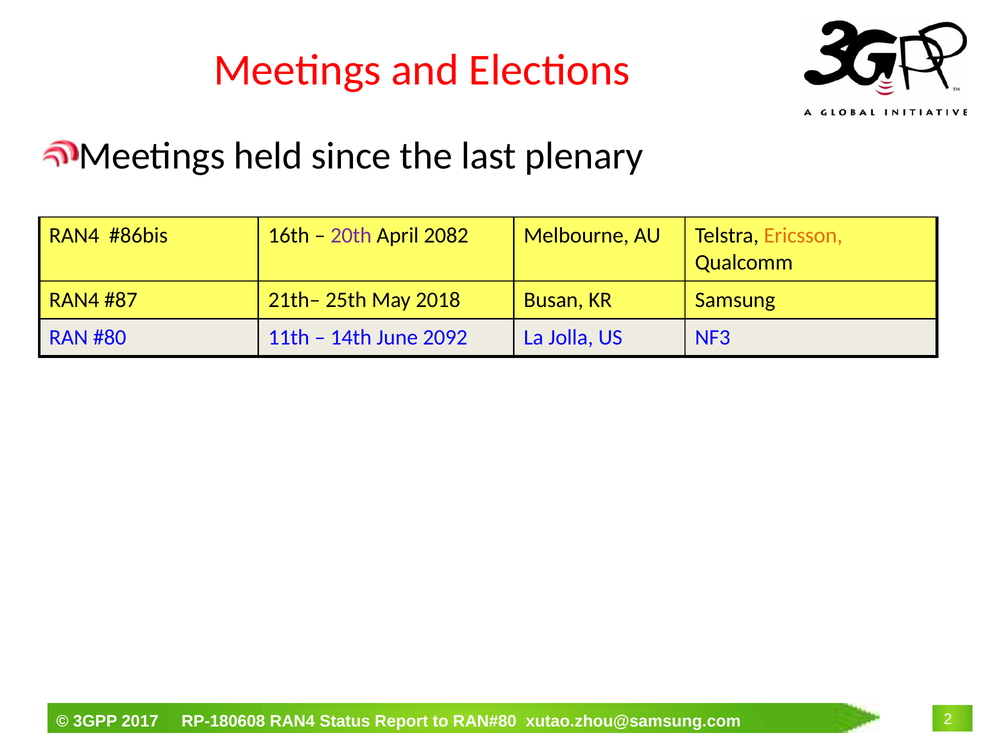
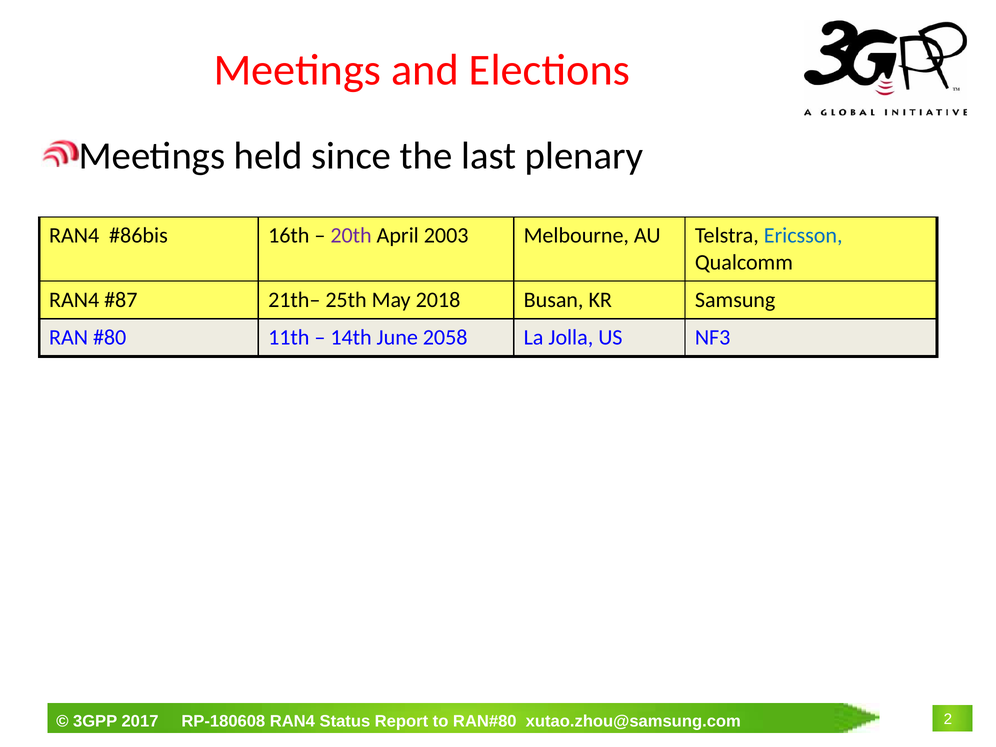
2082: 2082 -> 2003
Ericsson colour: orange -> blue
2092: 2092 -> 2058
